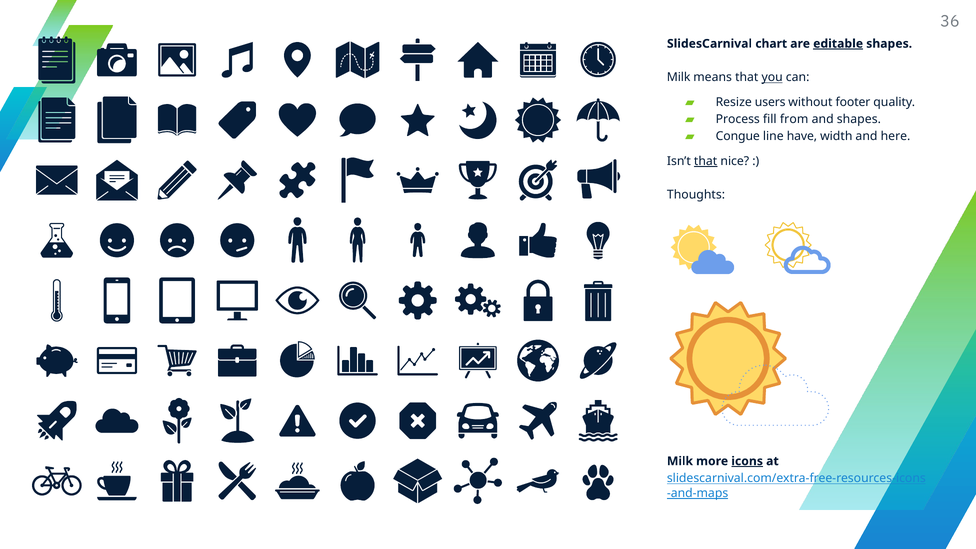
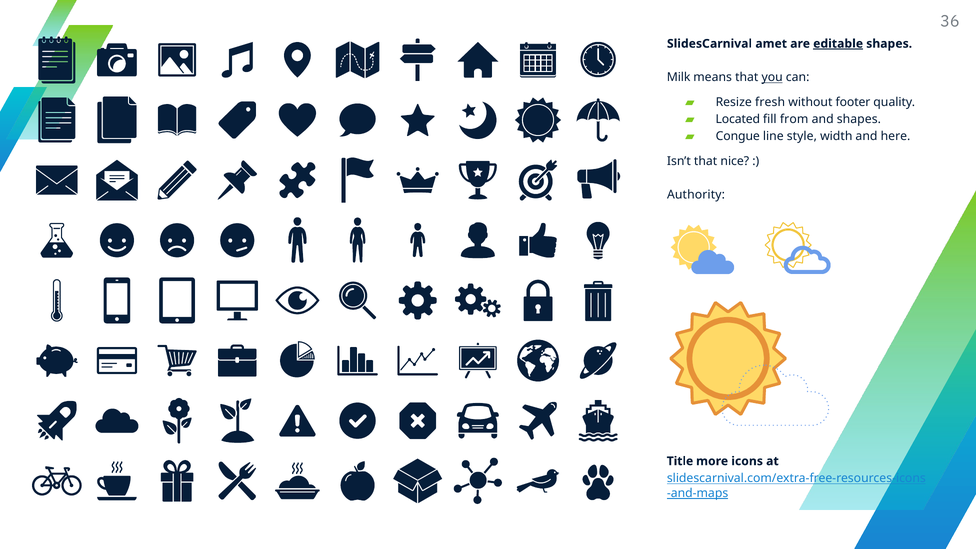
chart: chart -> amet
users: users -> fresh
Process: Process -> Located
have: have -> style
that at (706, 161) underline: present -> none
Thoughts: Thoughts -> Authority
Milk at (680, 461): Milk -> Title
icons underline: present -> none
